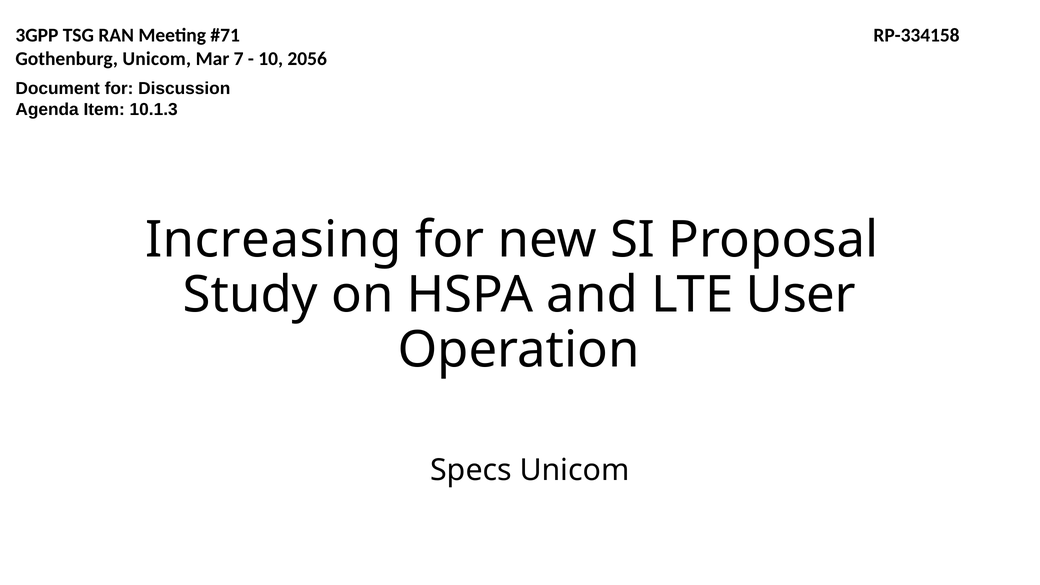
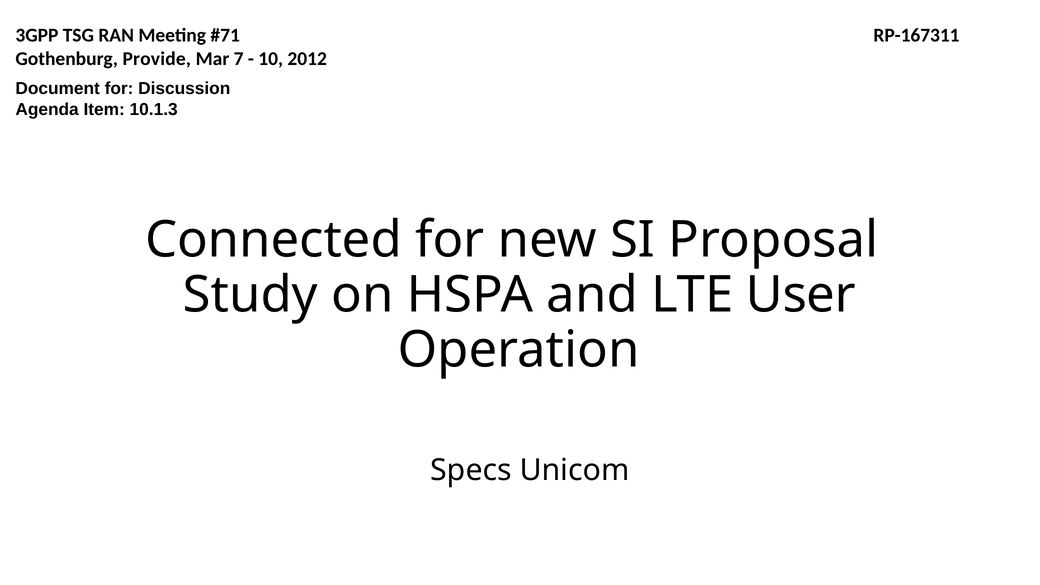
RP-334158: RP-334158 -> RP-167311
Gothenburg Unicom: Unicom -> Provide
2056: 2056 -> 2012
Increasing: Increasing -> Connected
